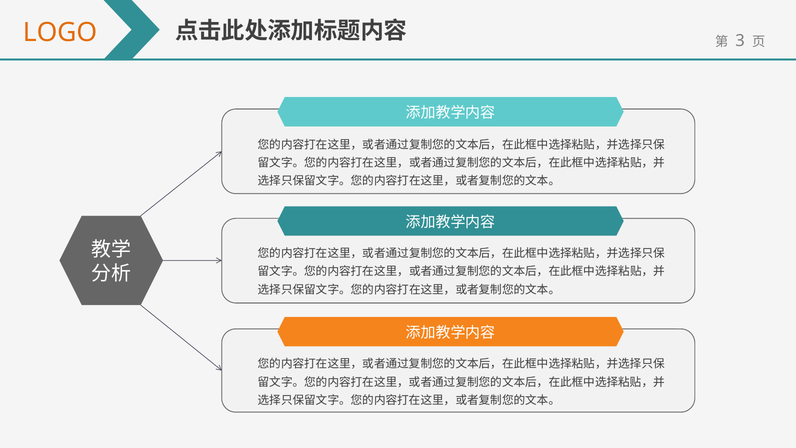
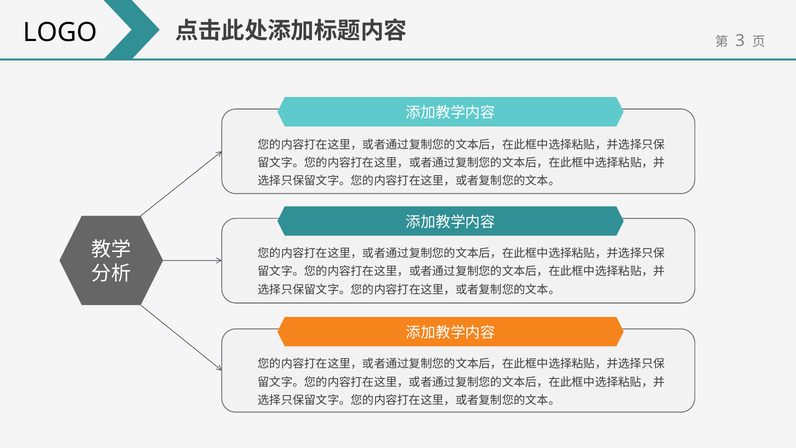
LOGO colour: orange -> black
